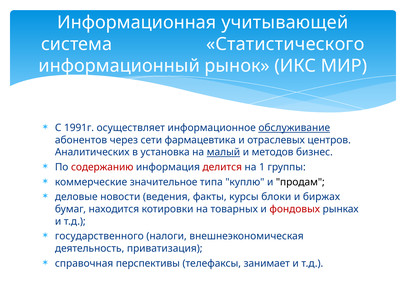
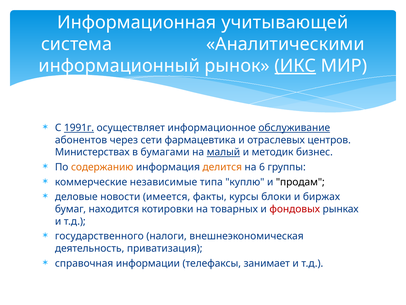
Статистического: Статистического -> Аналитическими
ИКС underline: none -> present
1991г underline: none -> present
Аналитических: Аналитических -> Министерствах
установка: установка -> бумагами
методов: методов -> методик
содержанию colour: red -> orange
делится colour: red -> orange
1: 1 -> 6
значительное: значительное -> независимые
ведения: ведения -> имеется
перспективы: перспективы -> информации
